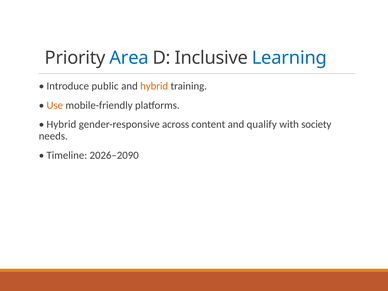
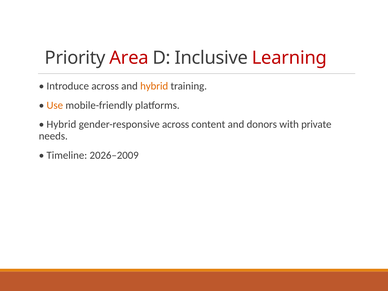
Area colour: blue -> red
Learning colour: blue -> red
Introduce public: public -> across
qualify: qualify -> donors
society: society -> private
2026–2090: 2026–2090 -> 2026–2009
